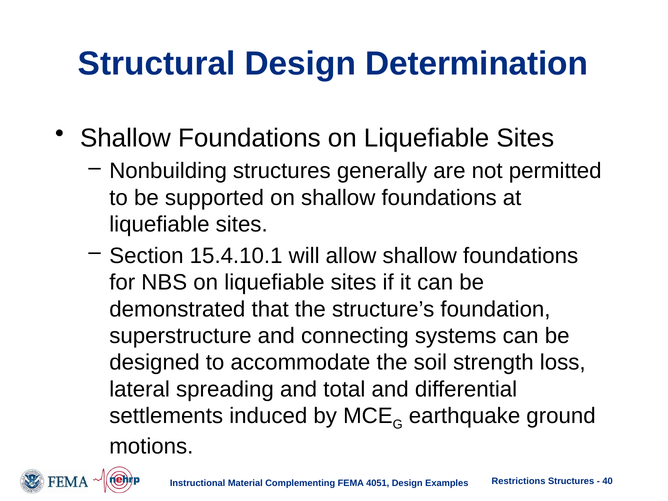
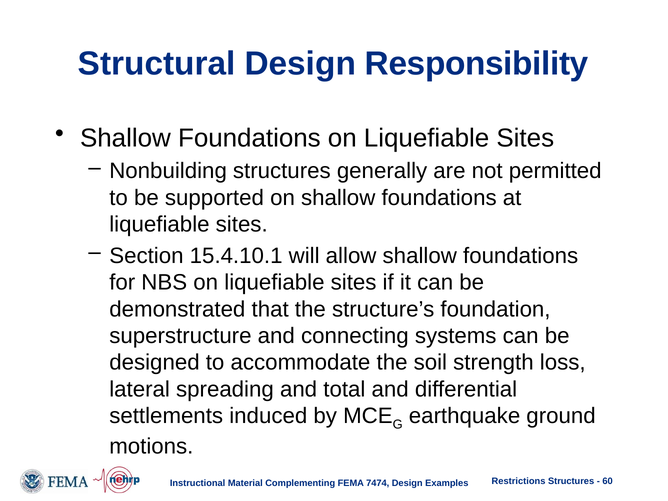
Determination: Determination -> Responsibility
4051: 4051 -> 7474
40: 40 -> 60
